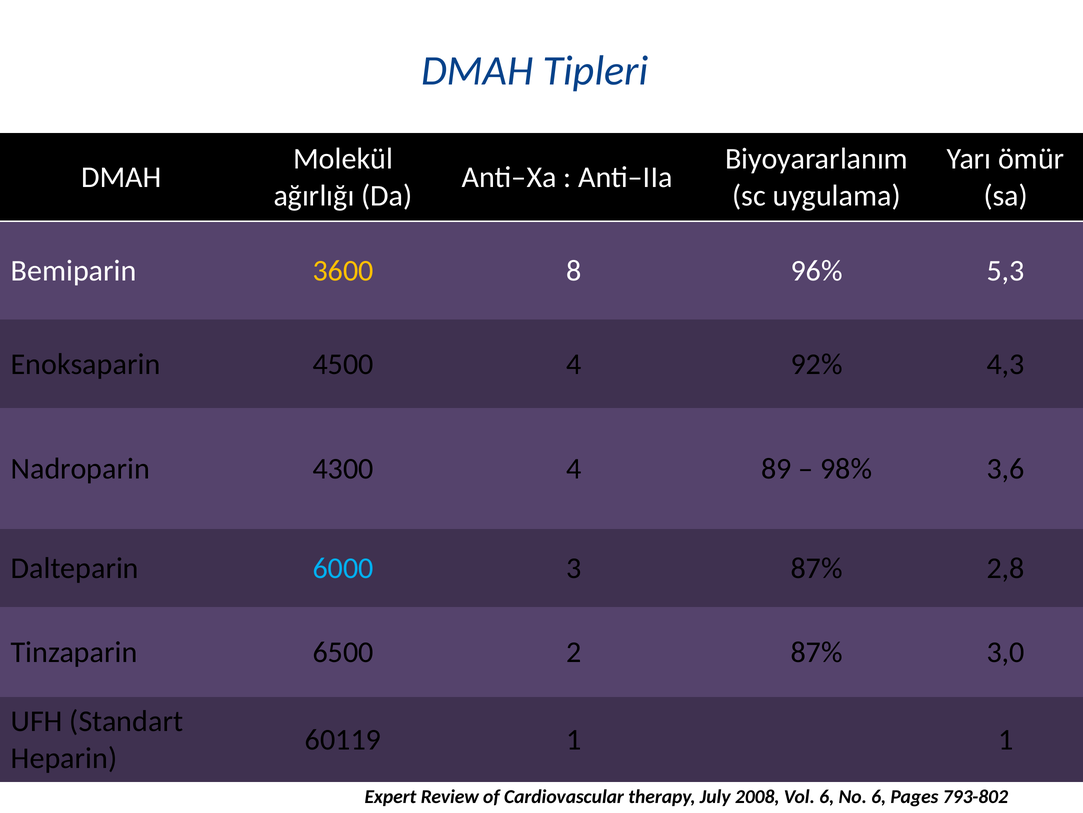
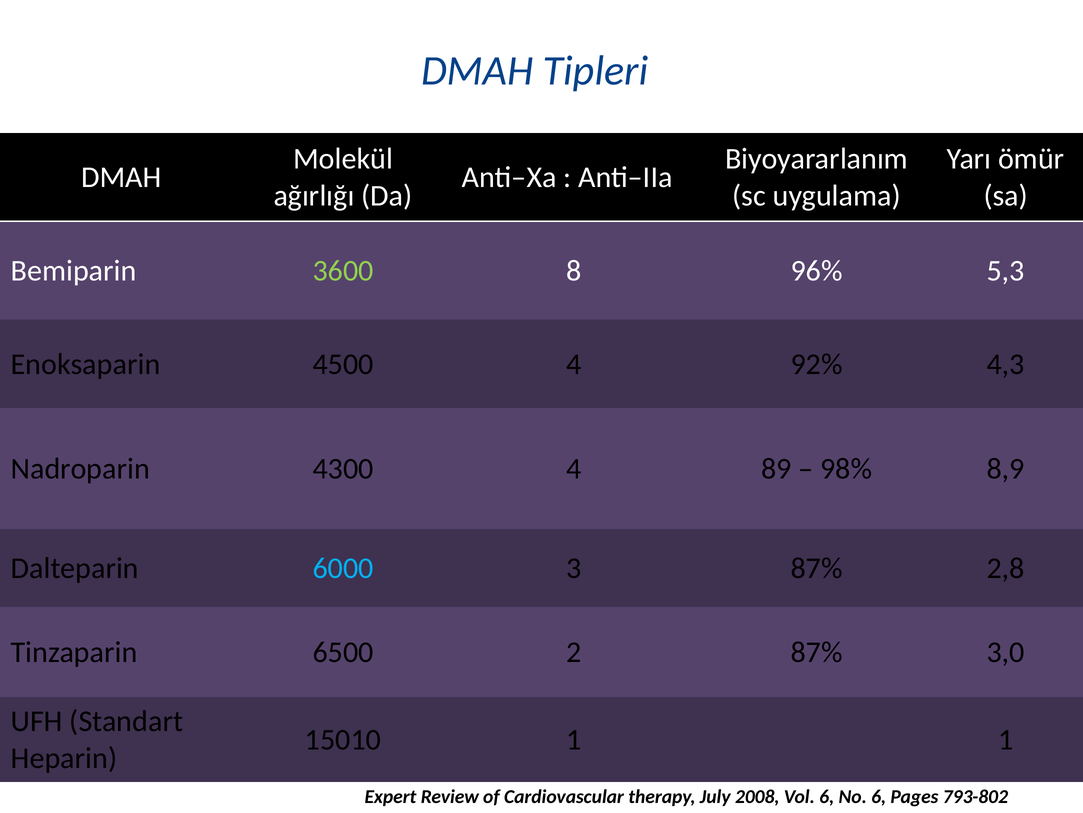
3600 colour: yellow -> light green
3,6: 3,6 -> 8,9
60119: 60119 -> 15010
